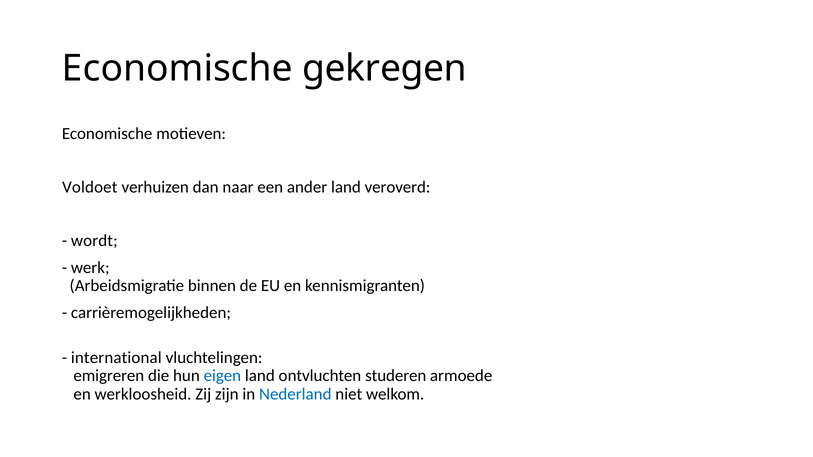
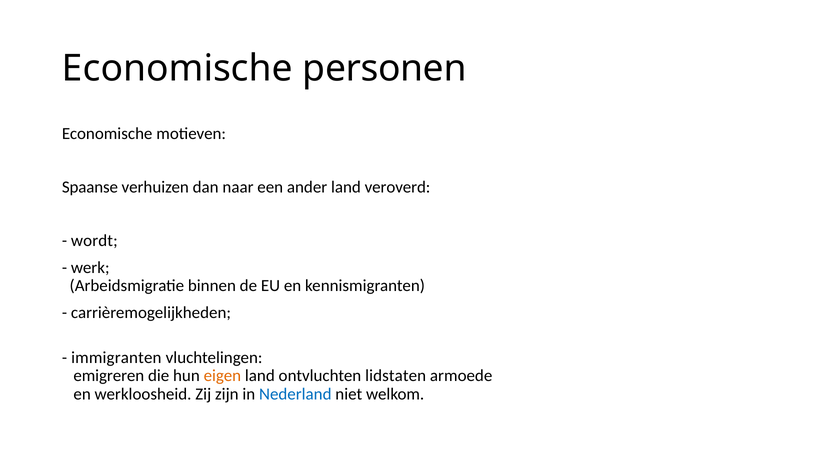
gekregen: gekregen -> personen
Voldoet: Voldoet -> Spaanse
international: international -> immigranten
eigen colour: blue -> orange
studeren: studeren -> lidstaten
